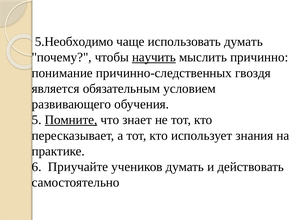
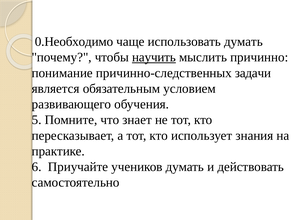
5.Необходимо: 5.Необходимо -> 0.Необходимо
гвоздя: гвоздя -> задачи
Помните underline: present -> none
